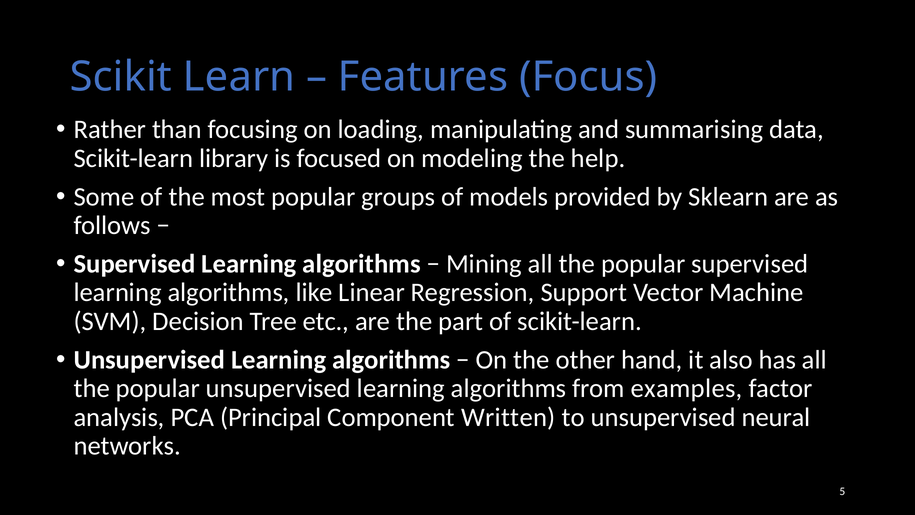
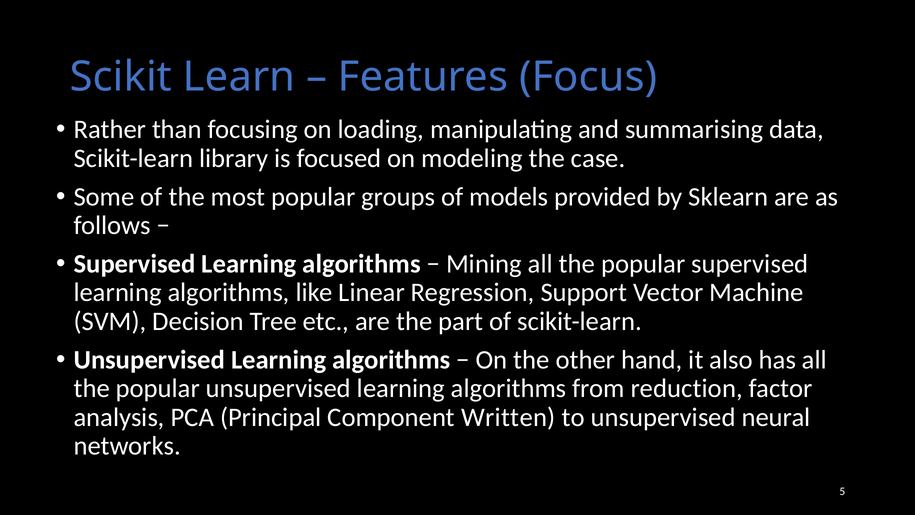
help: help -> case
examples: examples -> reduction
